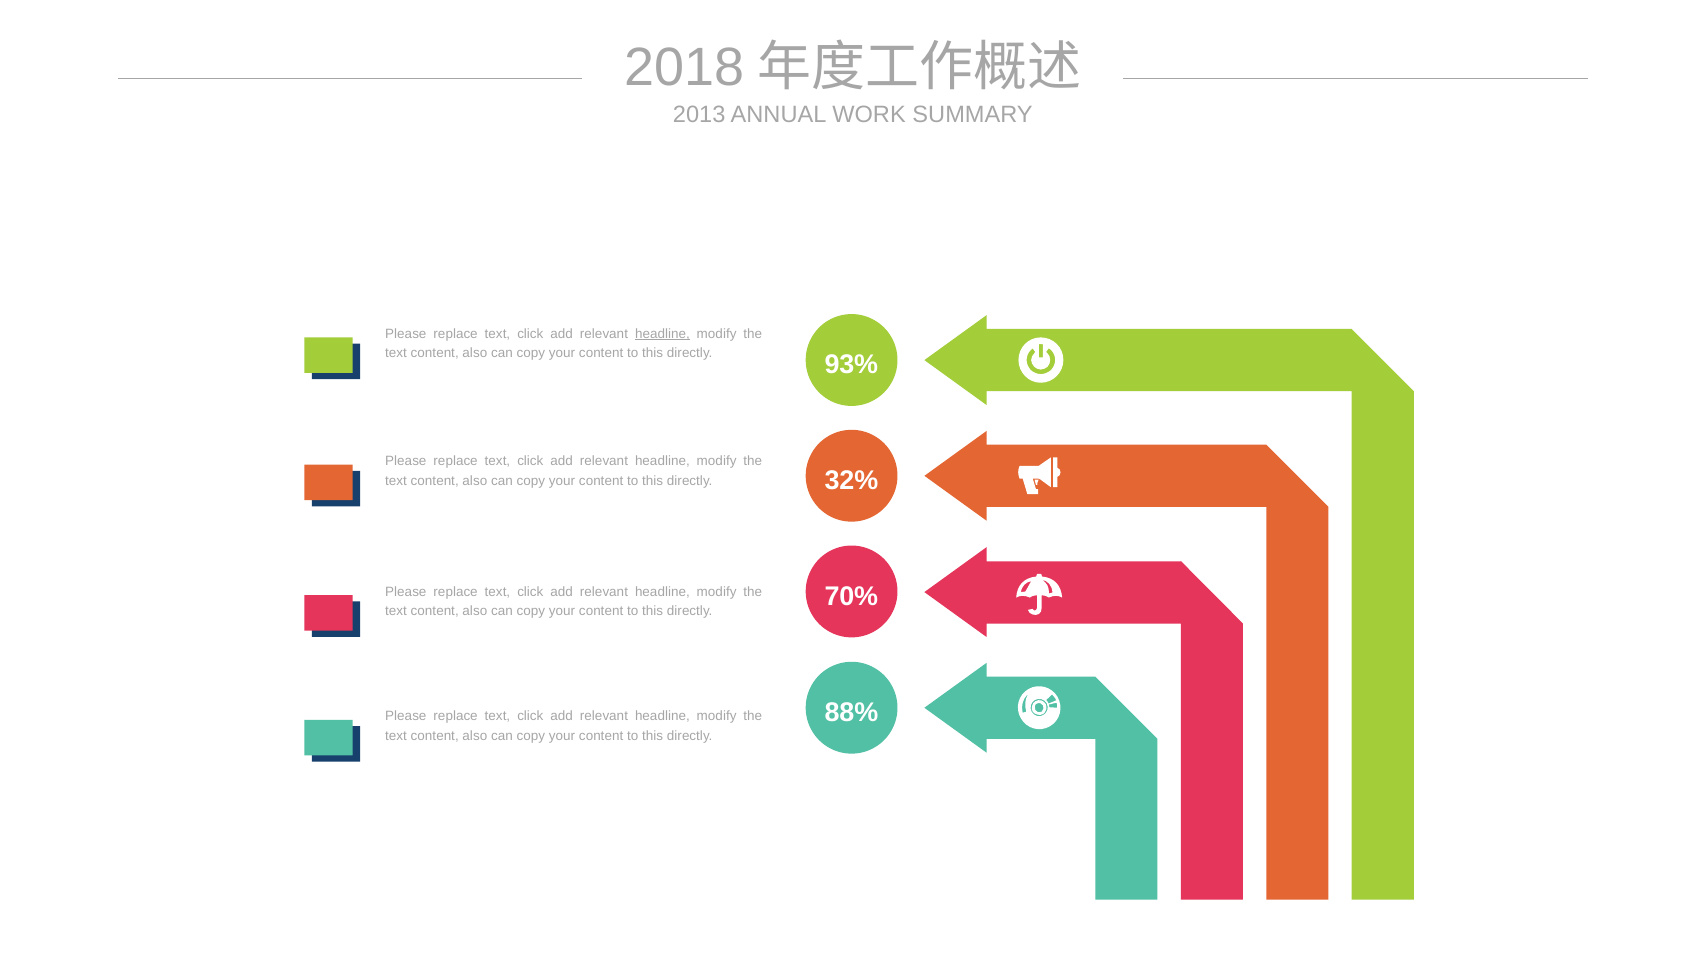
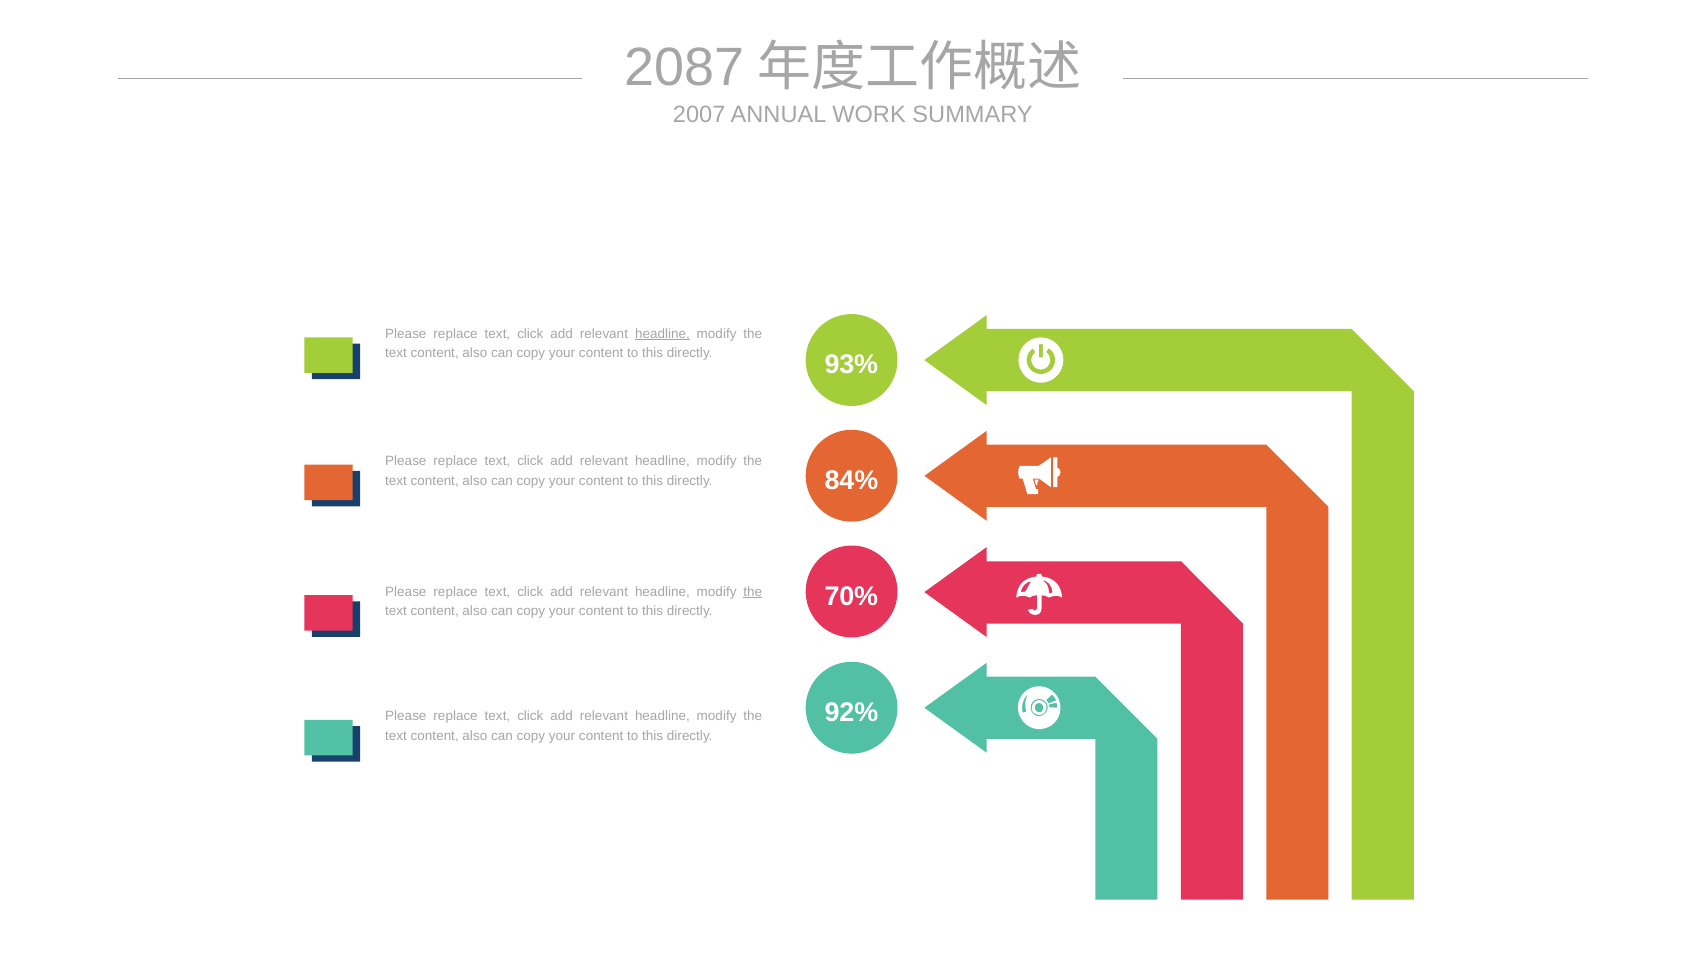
2018: 2018 -> 2087
2013: 2013 -> 2007
32%: 32% -> 84%
the at (753, 591) underline: none -> present
88%: 88% -> 92%
